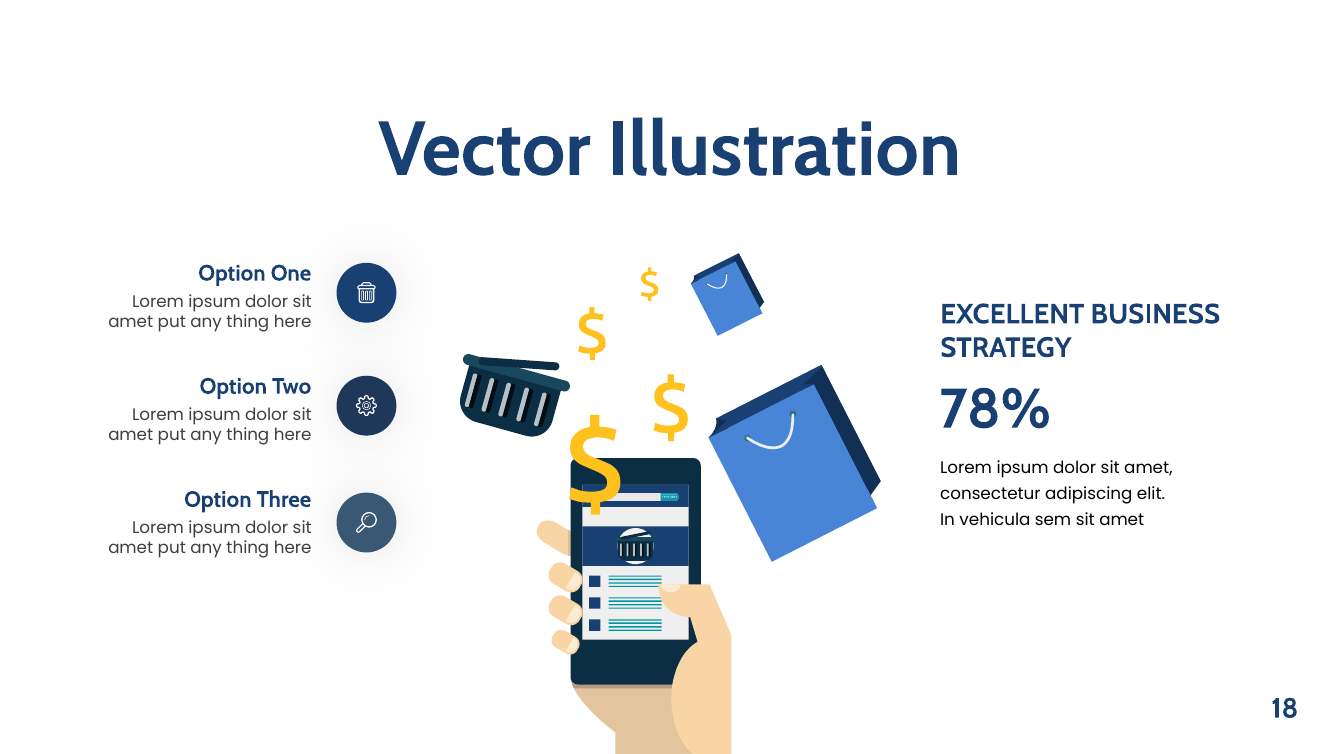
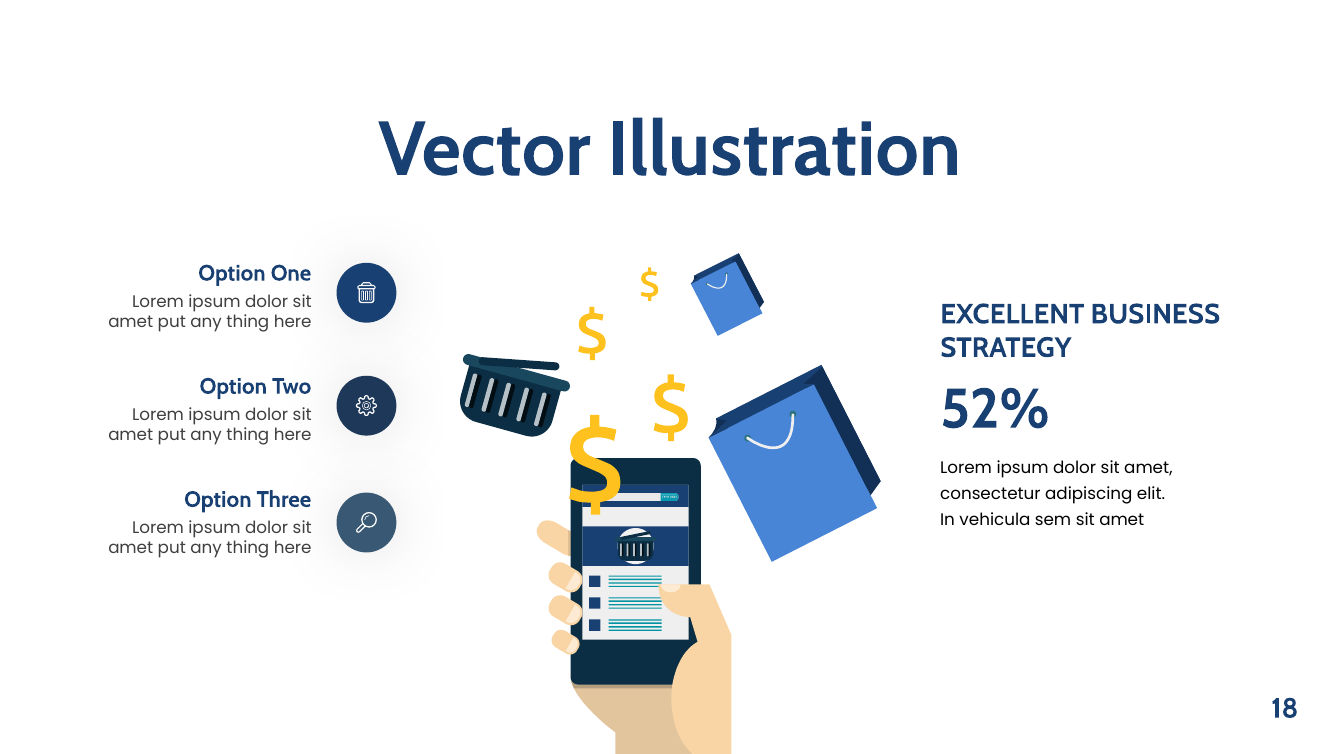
78%: 78% -> 52%
